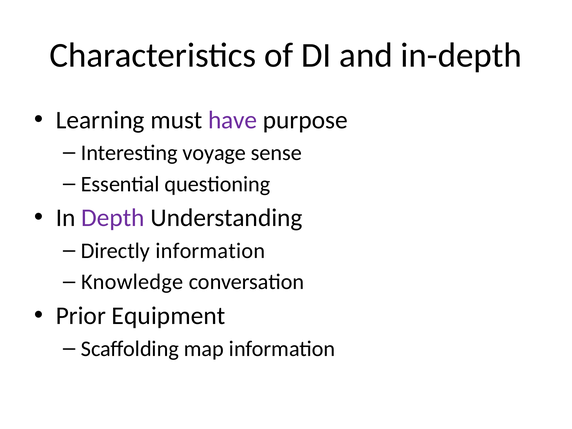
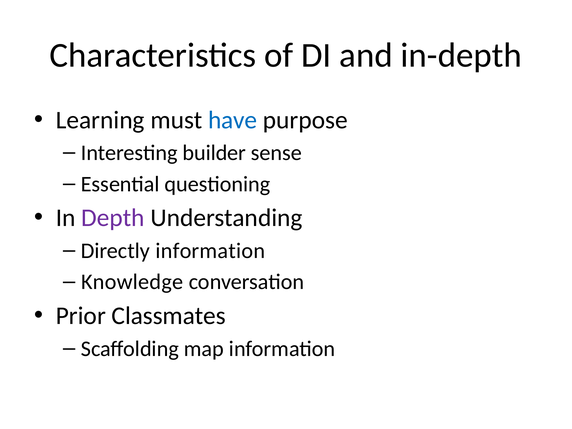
have colour: purple -> blue
voyage: voyage -> builder
Equipment: Equipment -> Classmates
